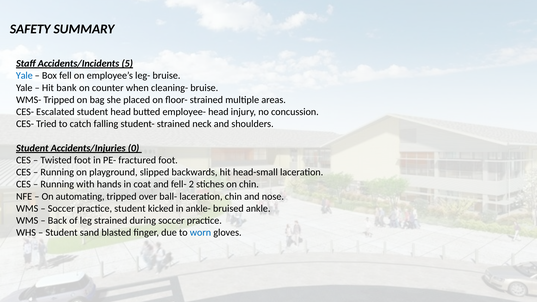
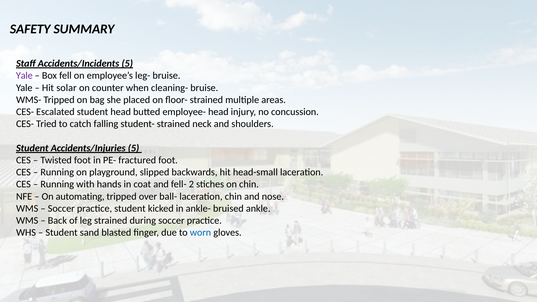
Yale at (24, 76) colour: blue -> purple
bank: bank -> solar
Accidents/Injuries 0: 0 -> 5
